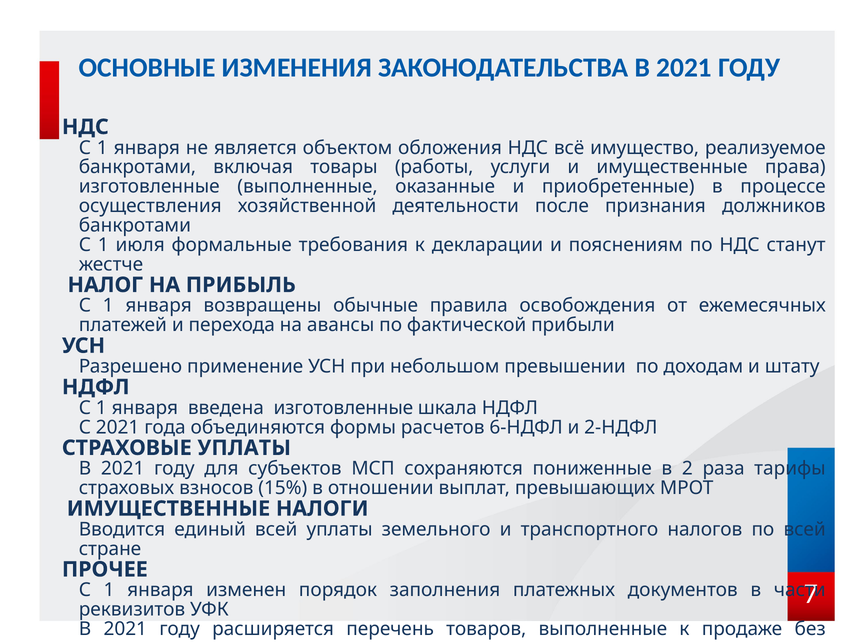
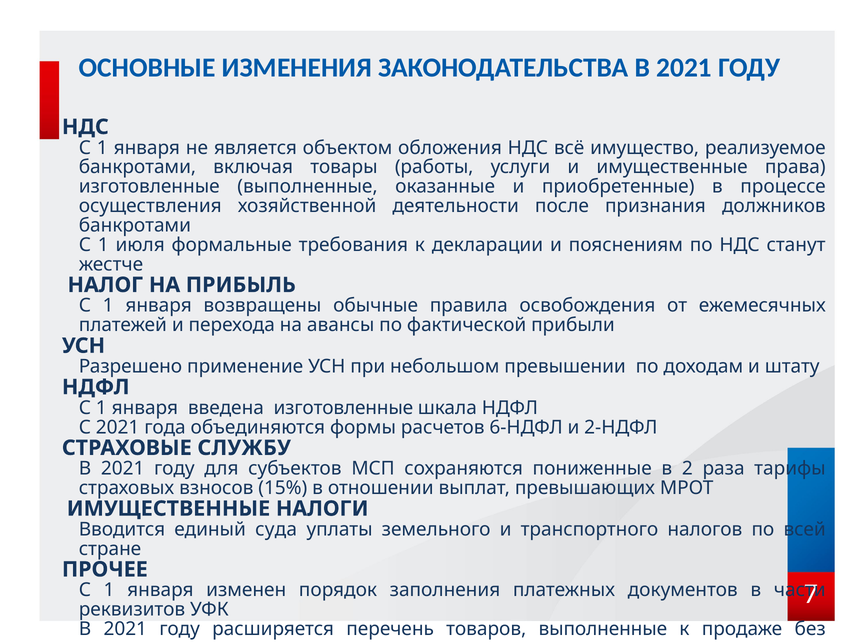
СТРАХОВЫЕ УПЛАТЫ: УПЛАТЫ -> СЛУЖБУ
единый всей: всей -> суда
